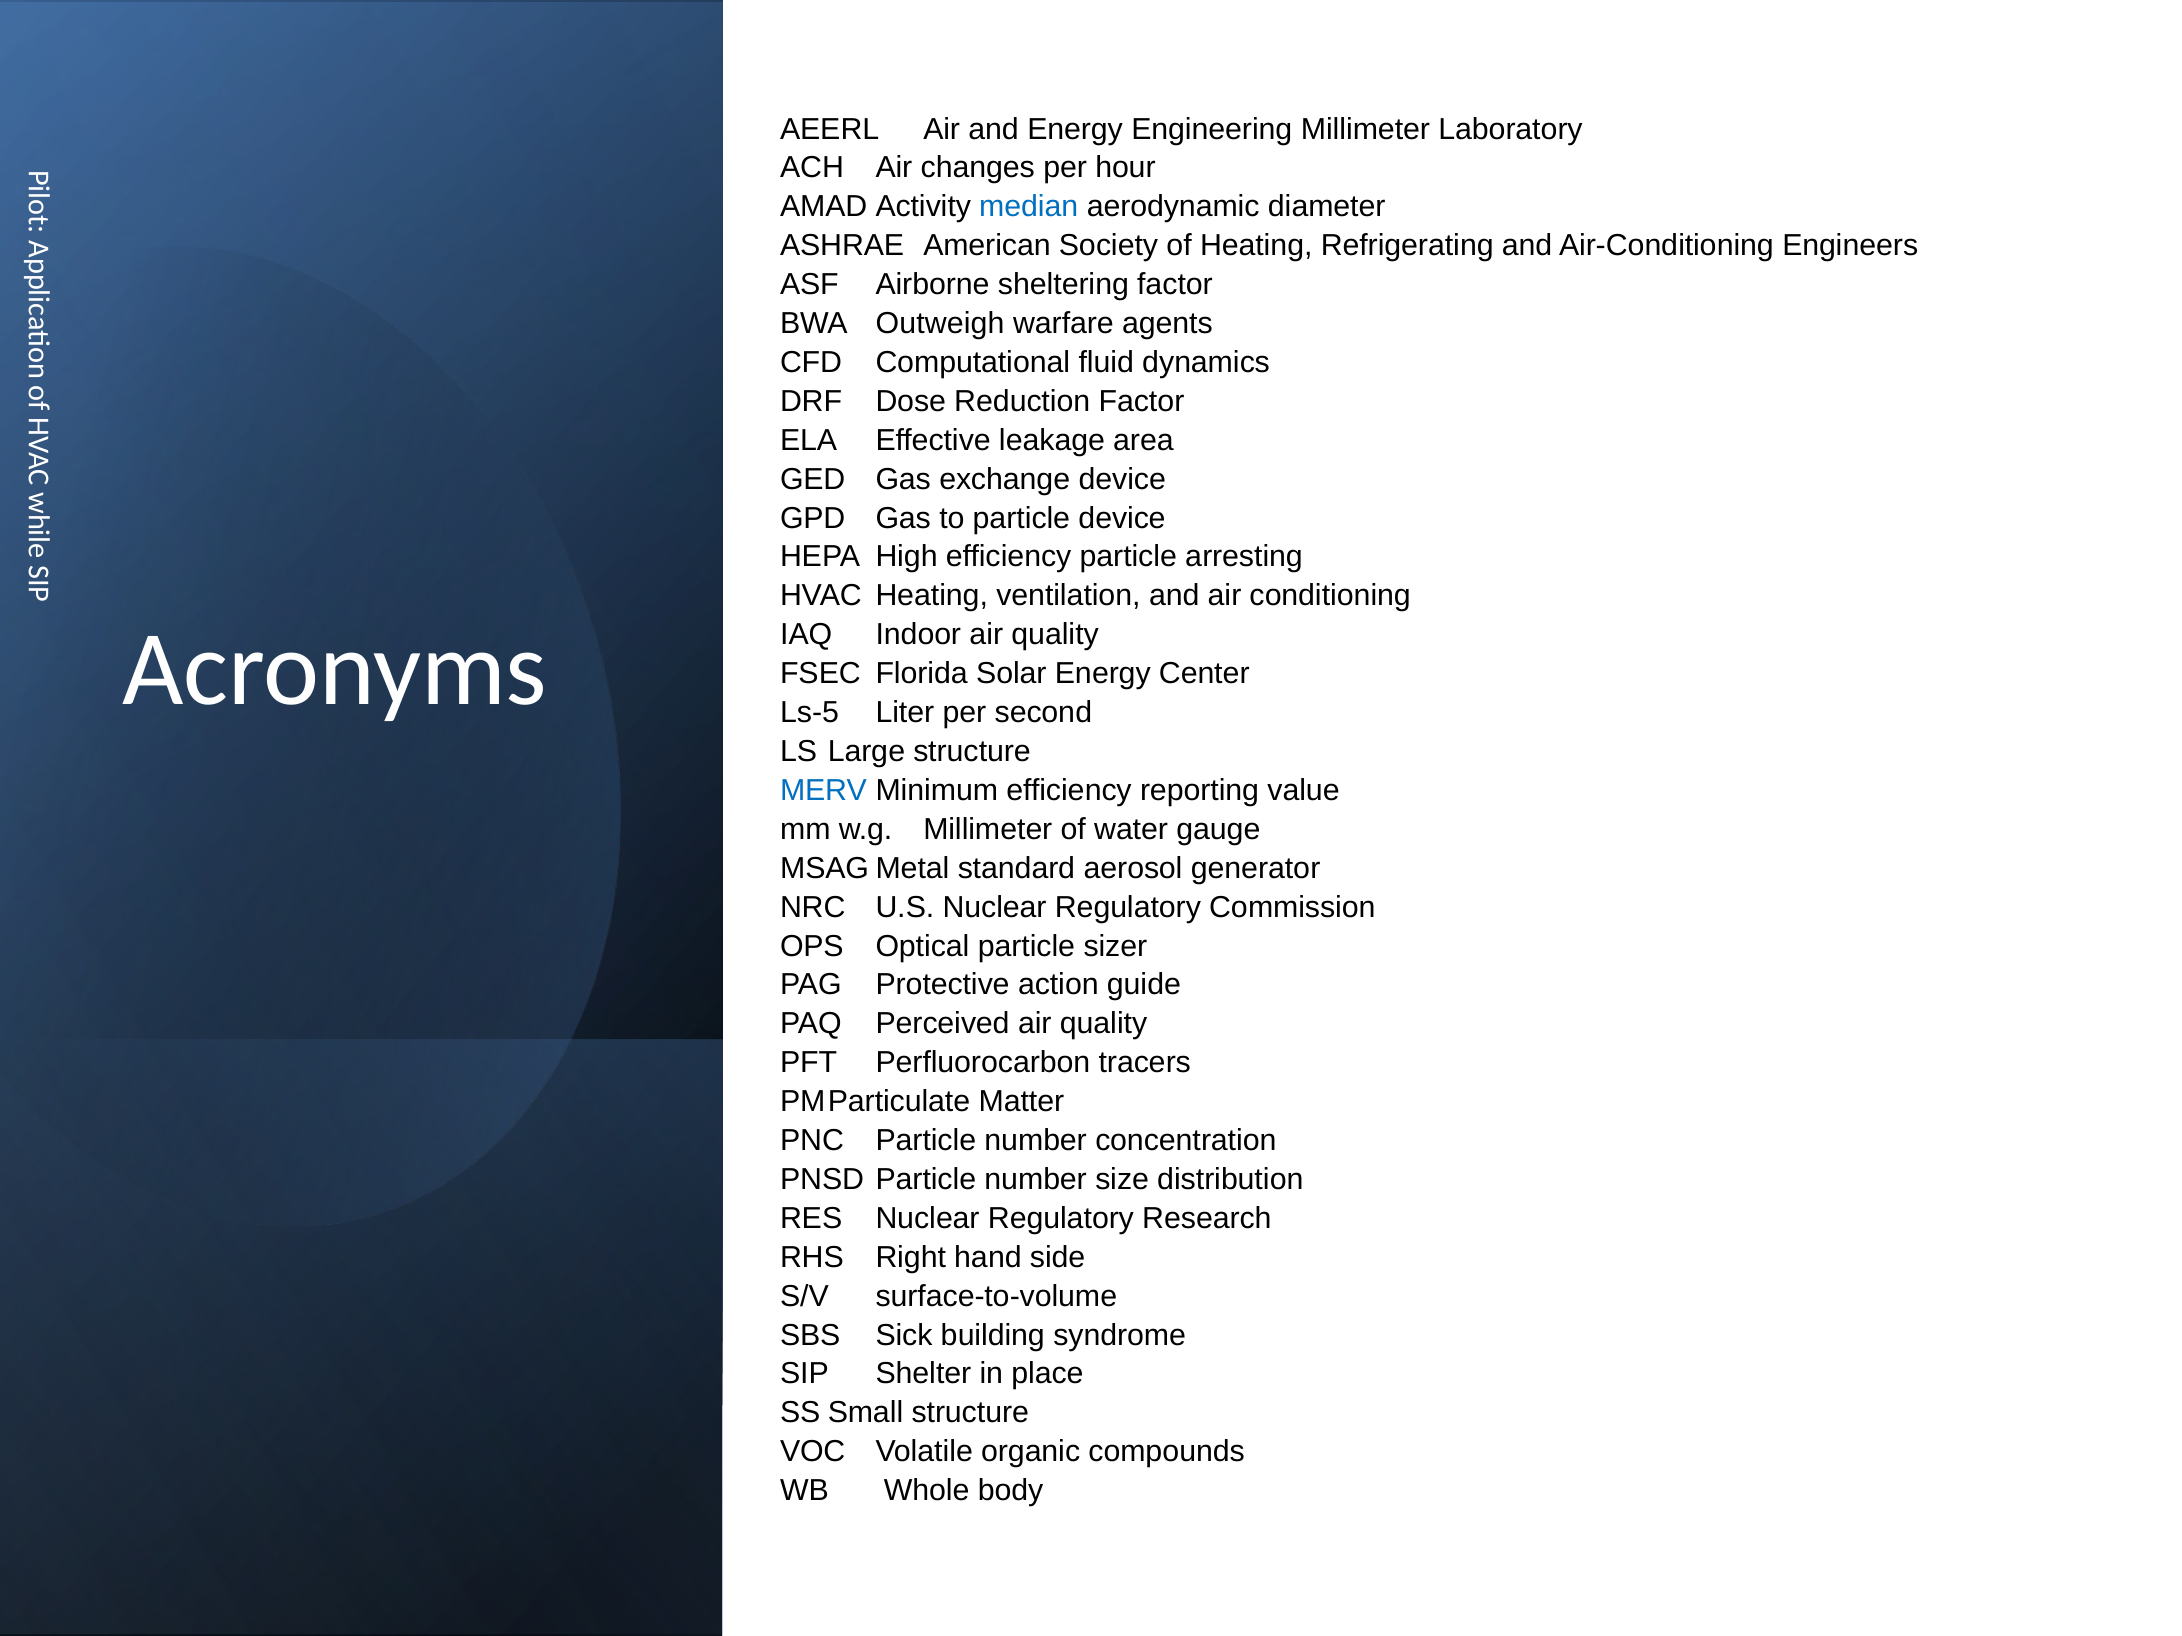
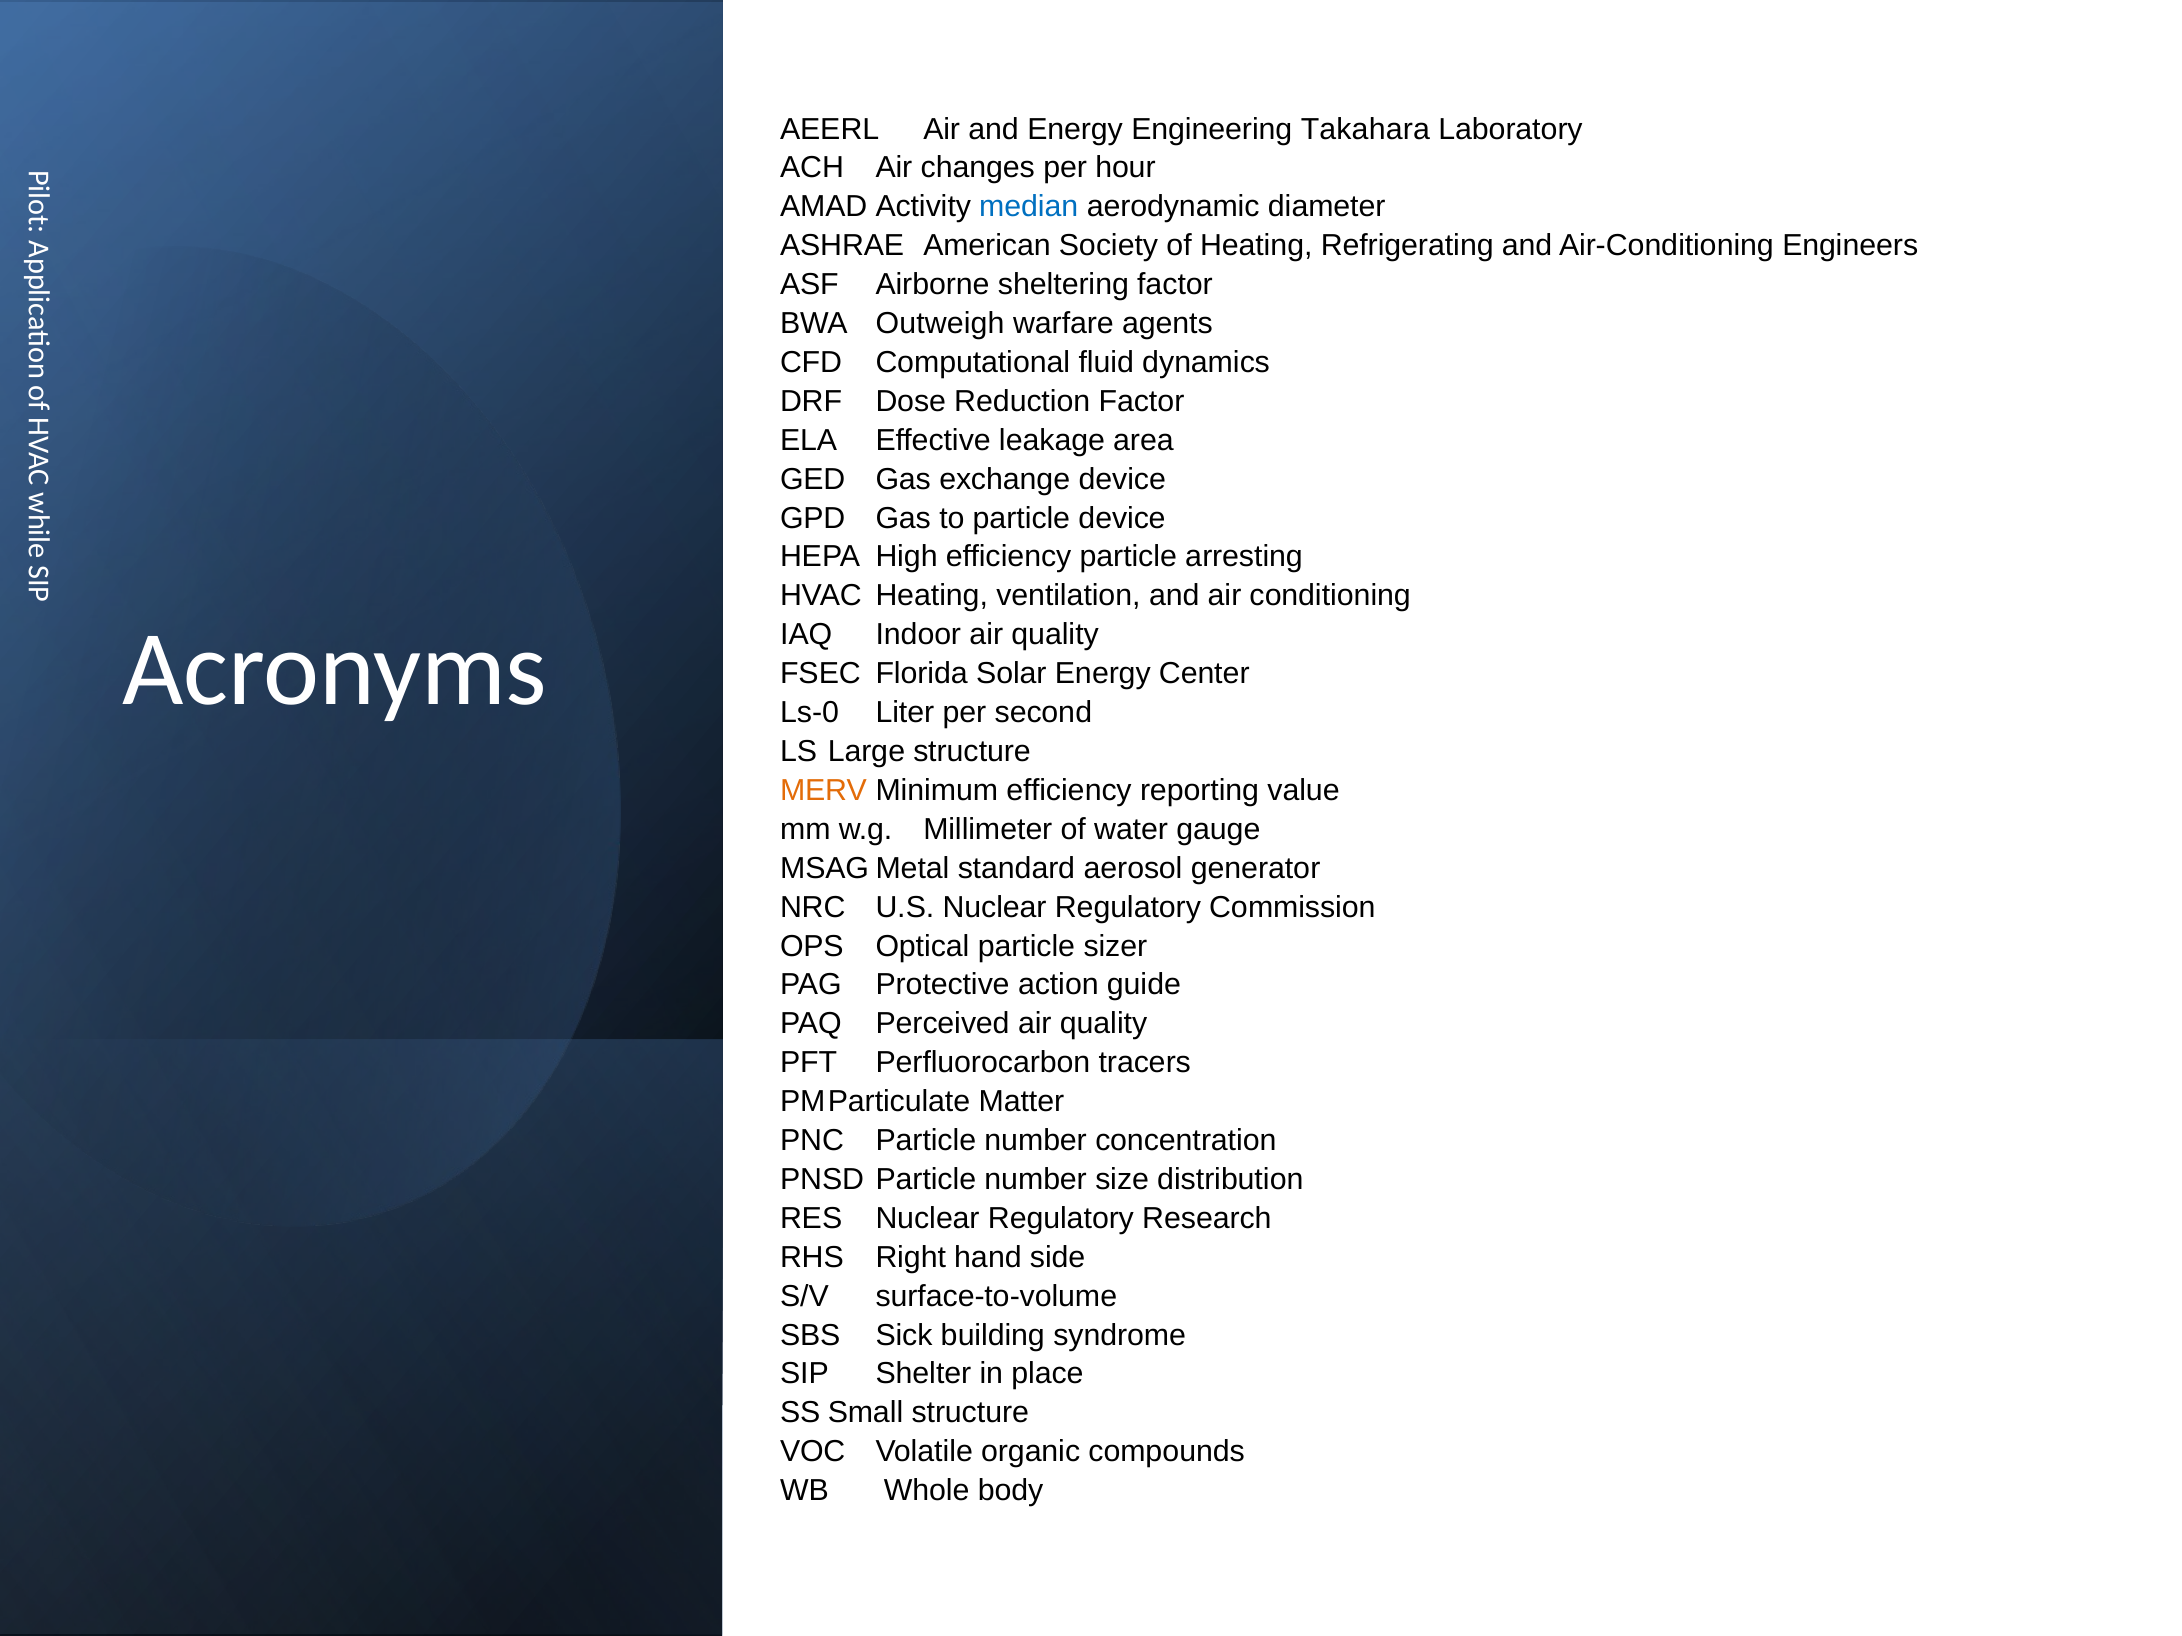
Engineering Millimeter: Millimeter -> Takahara
Ls-5: Ls-5 -> Ls-0
MERV colour: blue -> orange
